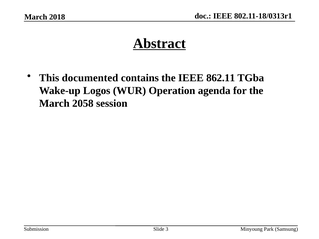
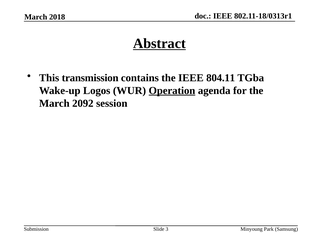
documented: documented -> transmission
862.11: 862.11 -> 804.11
Operation underline: none -> present
2058: 2058 -> 2092
